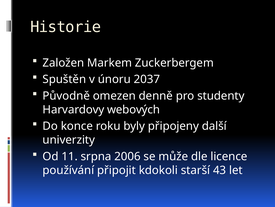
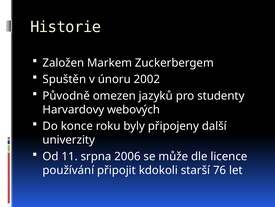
2037: 2037 -> 2002
denně: denně -> jazyků
43: 43 -> 76
